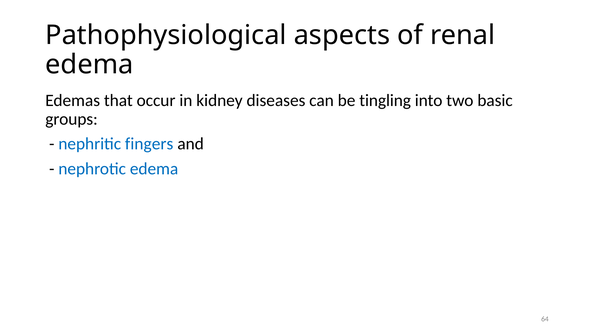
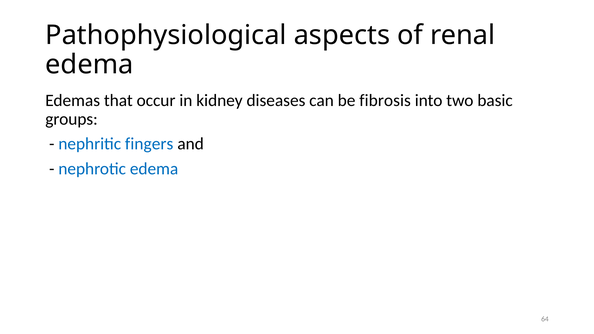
tingling: tingling -> fibrosis
